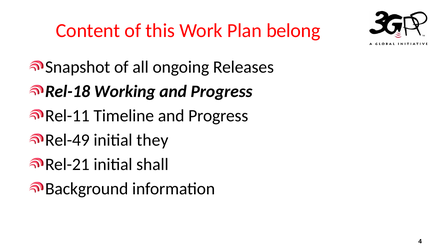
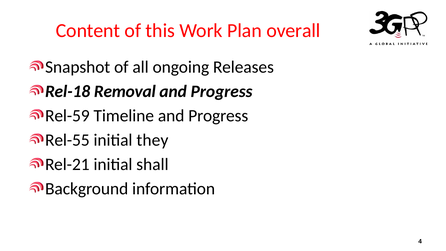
belong: belong -> overall
Working: Working -> Removal
Rel-11: Rel-11 -> Rel-59
Rel-49: Rel-49 -> Rel-55
